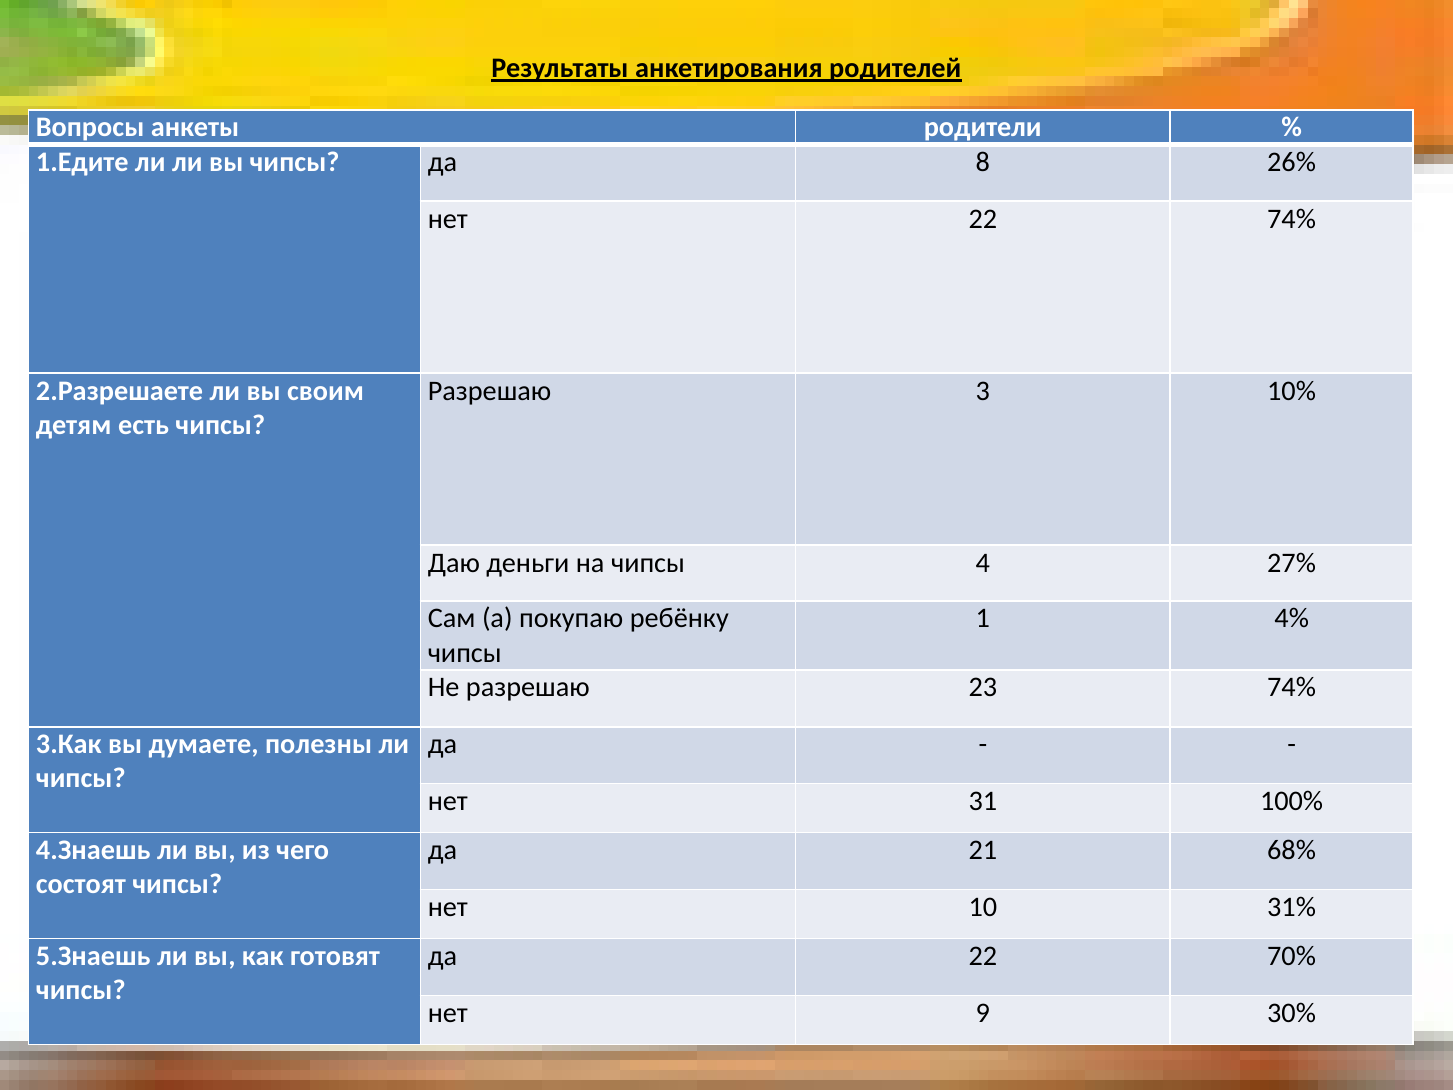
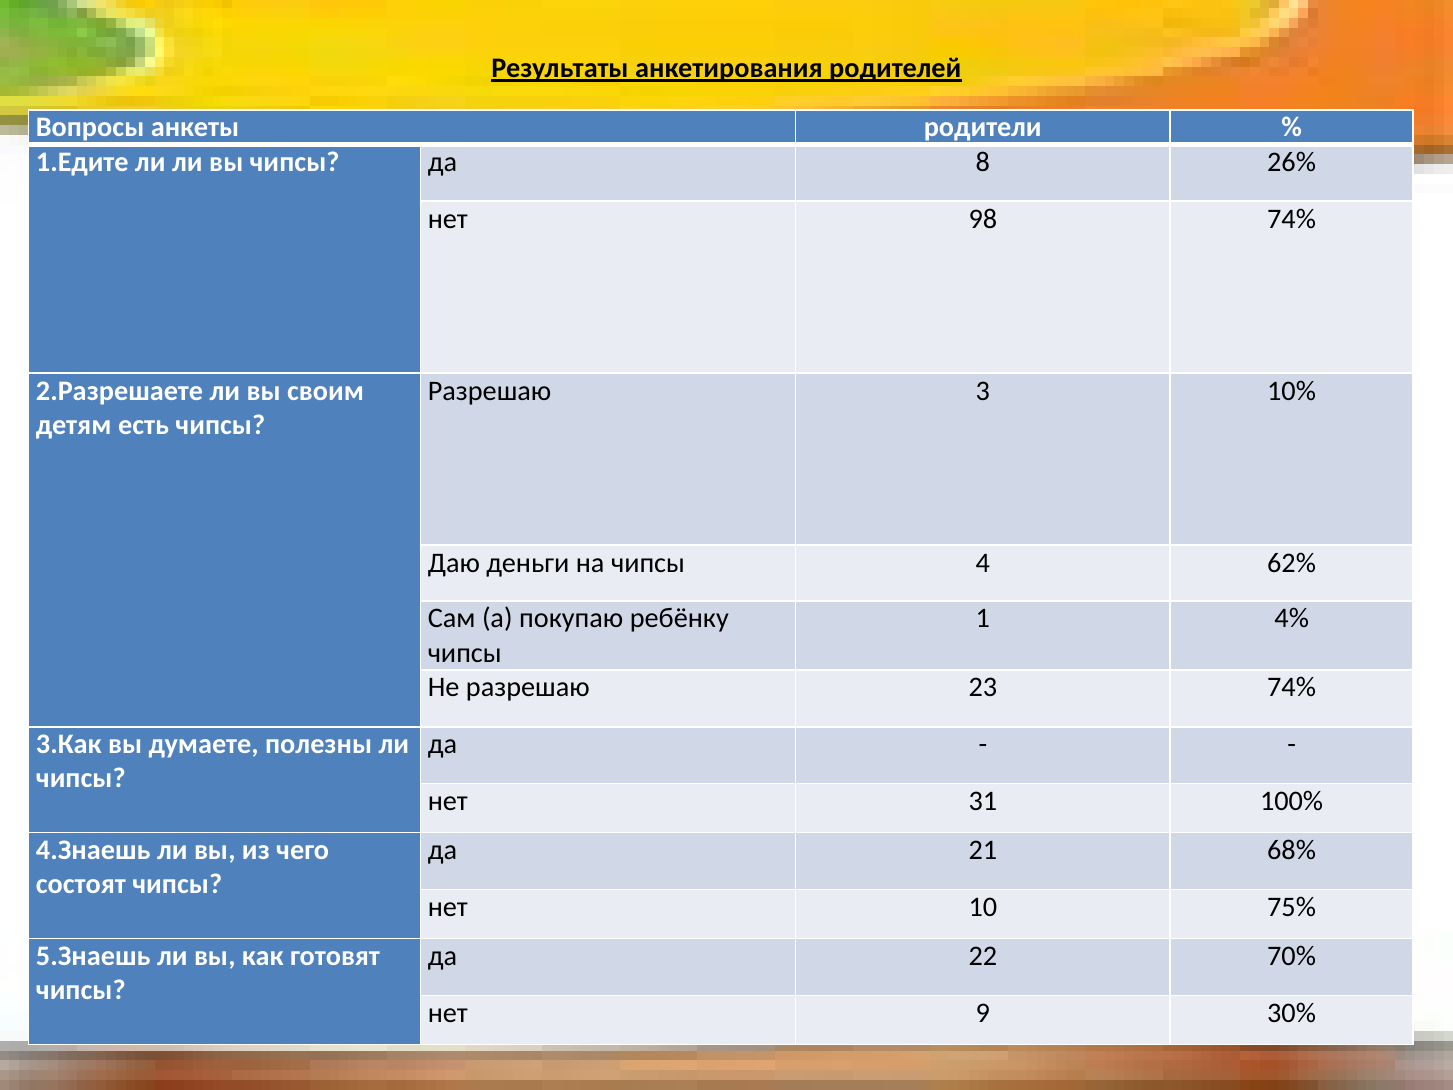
нет 22: 22 -> 98
27%: 27% -> 62%
31%: 31% -> 75%
